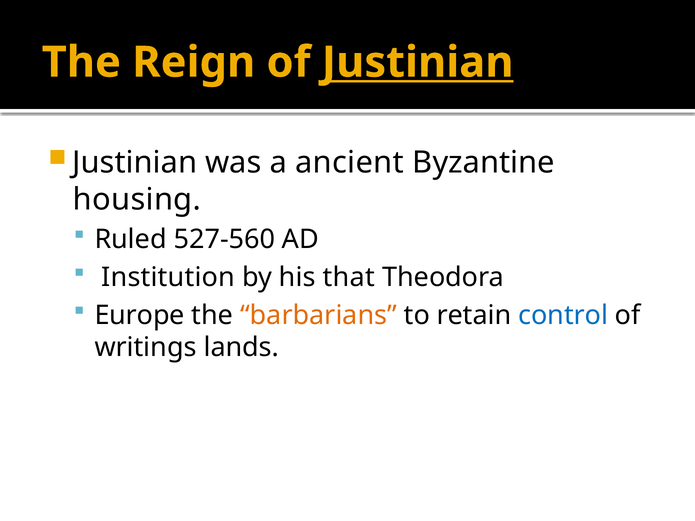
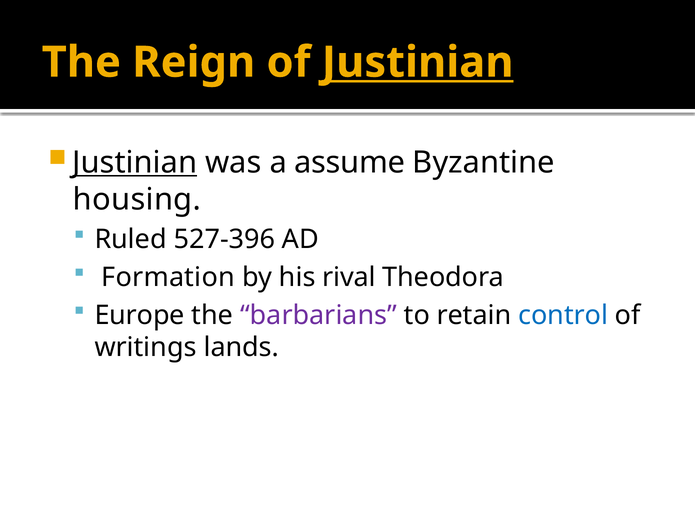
Justinian at (135, 163) underline: none -> present
ancient: ancient -> assume
527-560: 527-560 -> 527-396
Institution: Institution -> Formation
that: that -> rival
barbarians colour: orange -> purple
